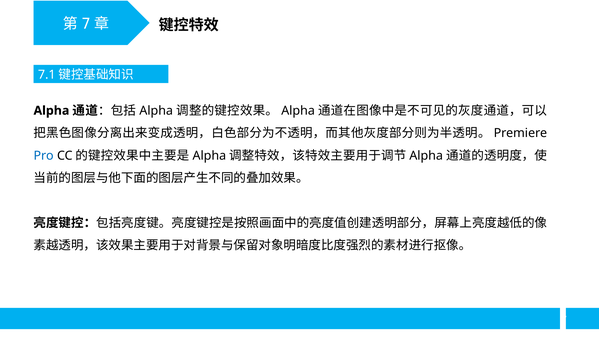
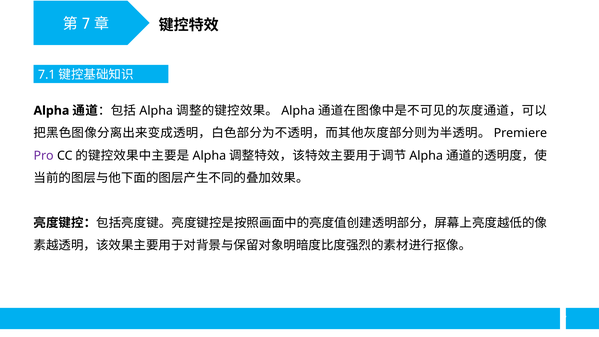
Pro colour: blue -> purple
